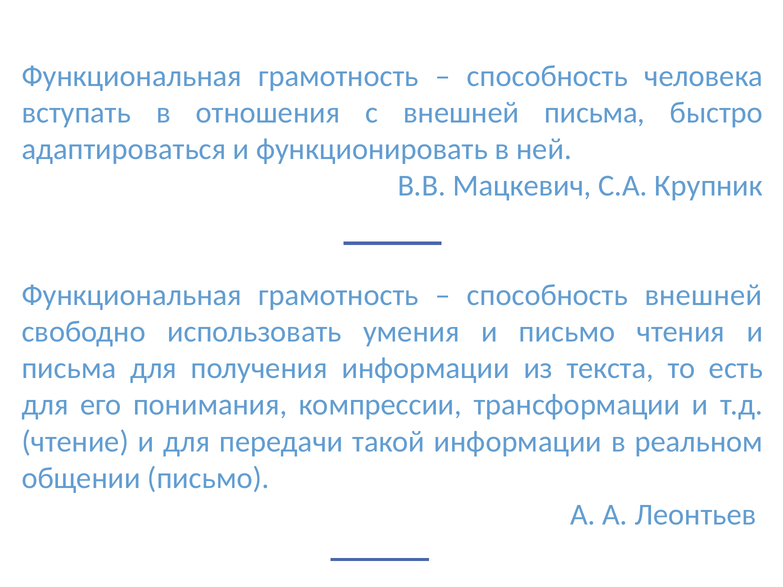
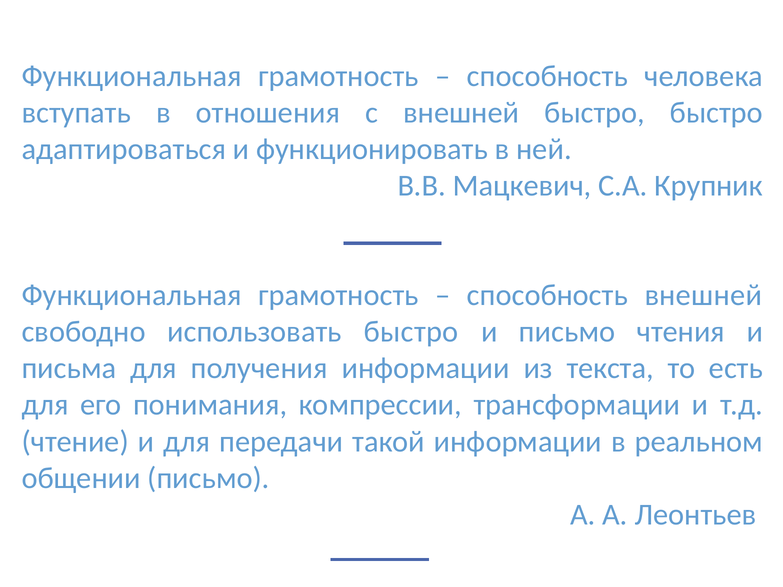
внешней письма: письма -> быстро
использовать умения: умения -> быстро
